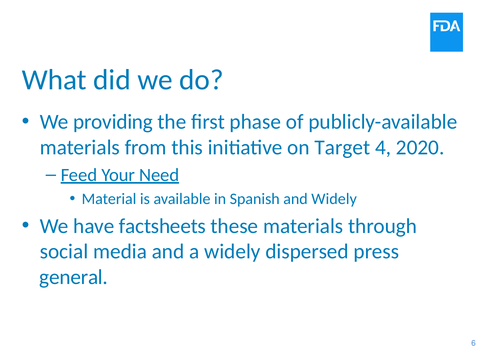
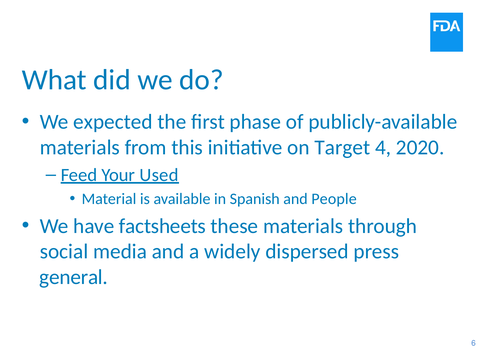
providing: providing -> expected
Need: Need -> Used
and Widely: Widely -> People
